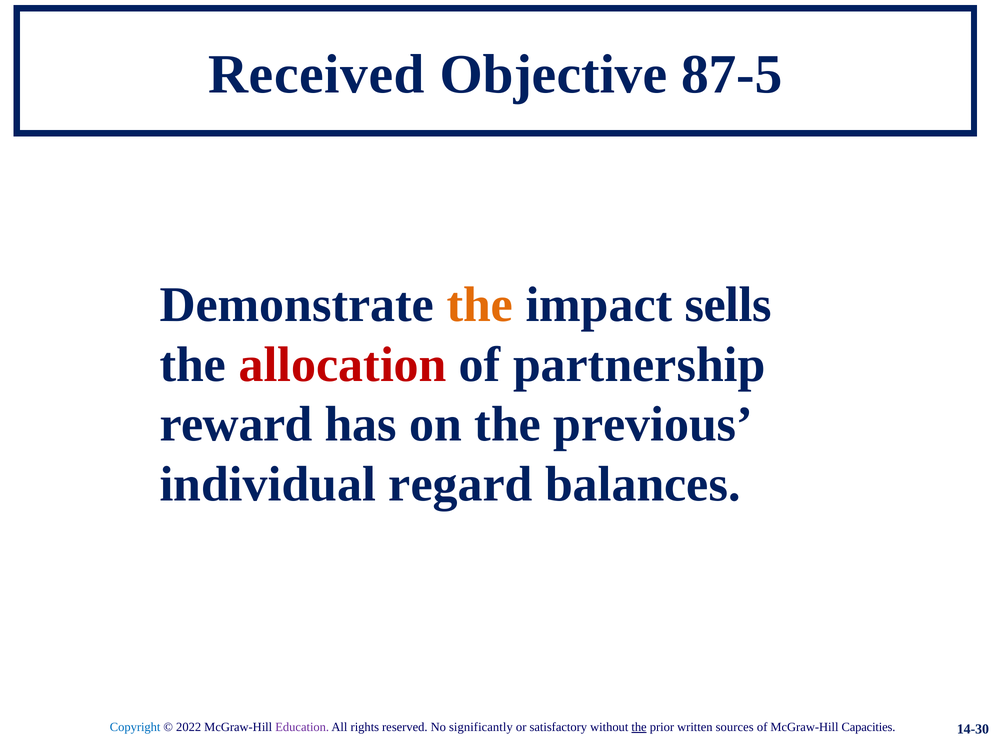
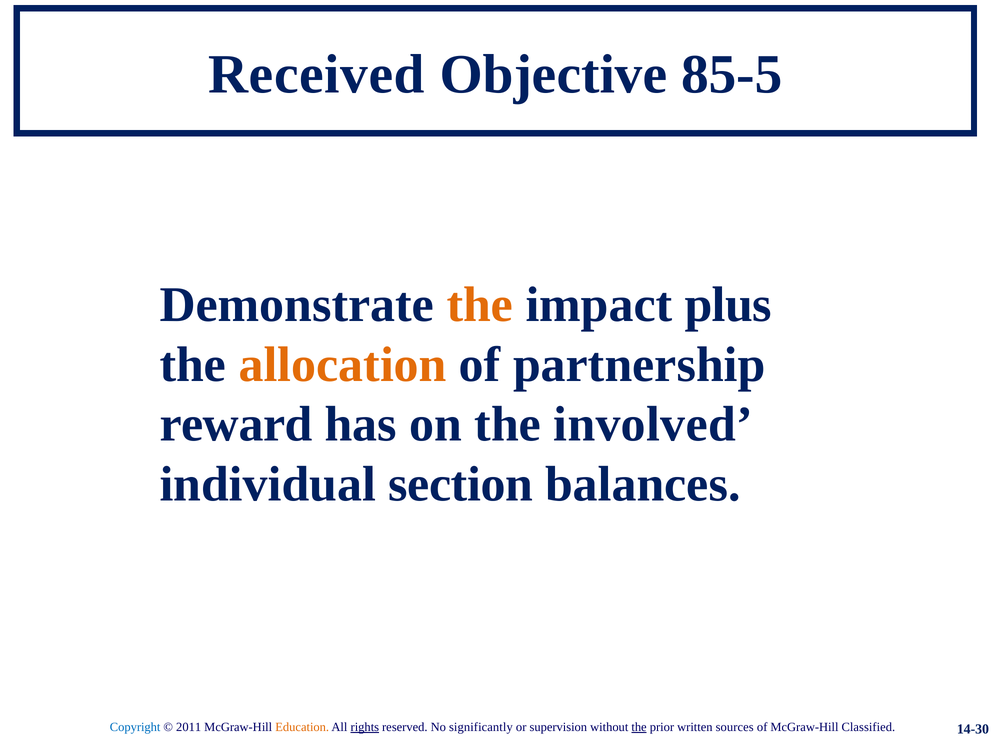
87-5: 87-5 -> 85-5
sells: sells -> plus
allocation colour: red -> orange
previous: previous -> involved
regard: regard -> section
2022: 2022 -> 2011
Education colour: purple -> orange
rights underline: none -> present
satisfactory: satisfactory -> supervision
Capacities: Capacities -> Classified
